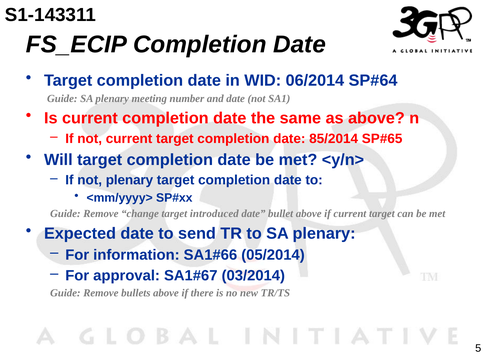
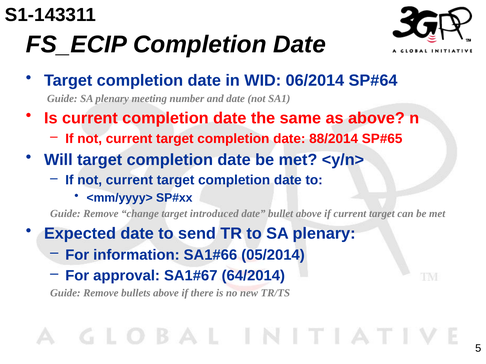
85/2014: 85/2014 -> 88/2014
plenary at (129, 180): plenary -> current
03/2014: 03/2014 -> 64/2014
